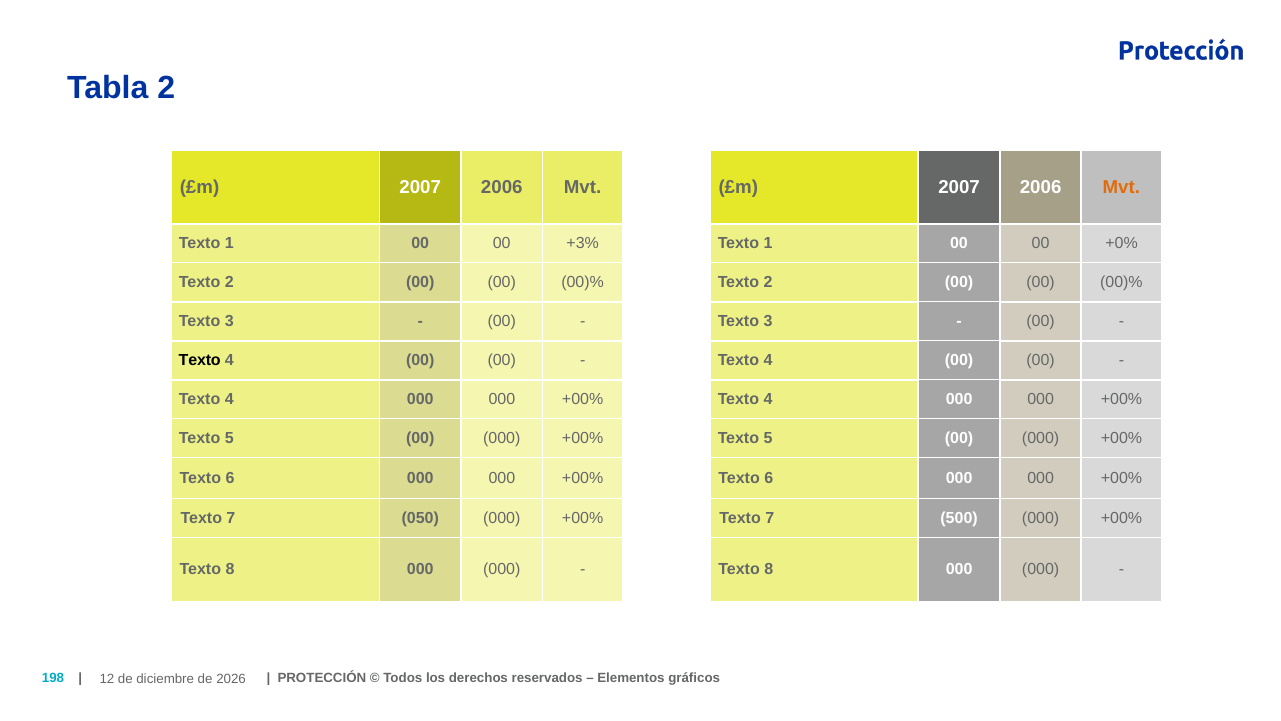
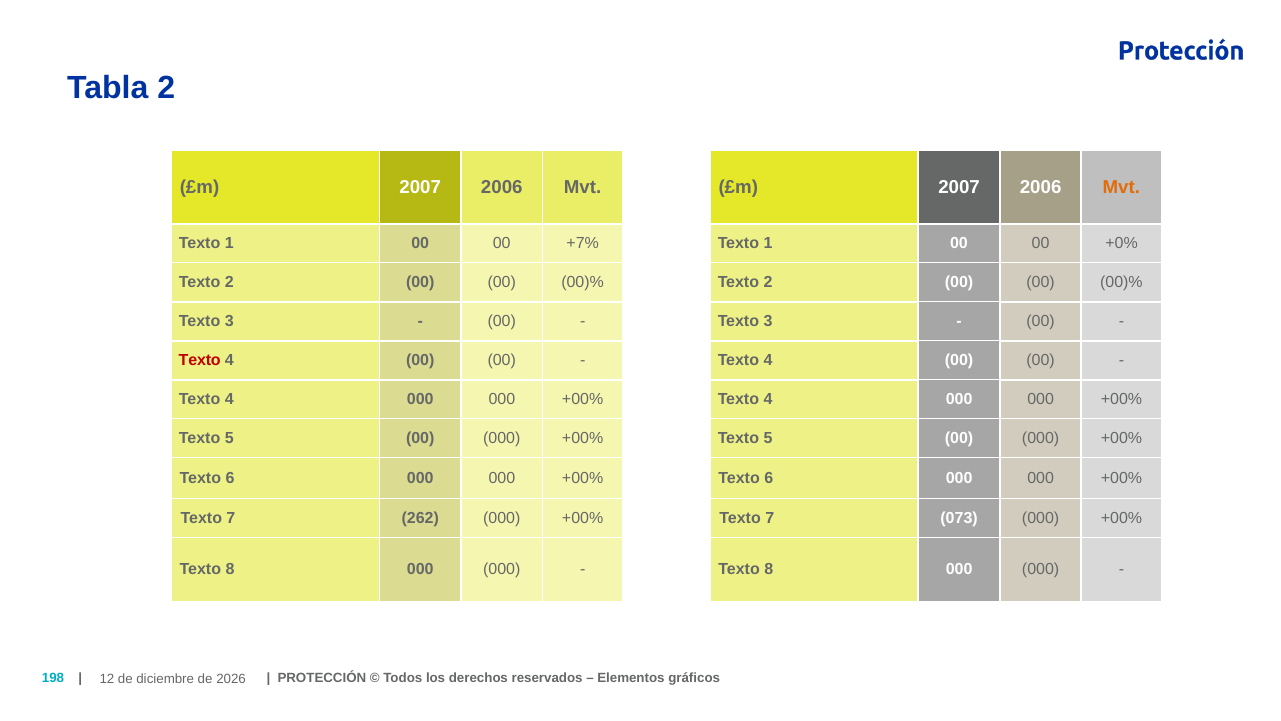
+3%: +3% -> +7%
Texto at (200, 360) colour: black -> red
050: 050 -> 262
500: 500 -> 073
